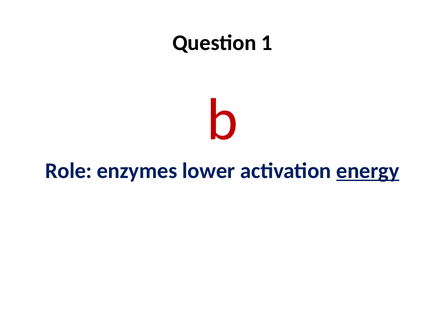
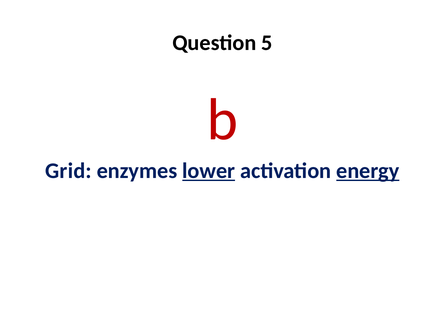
1: 1 -> 5
Role: Role -> Grid
lower underline: none -> present
